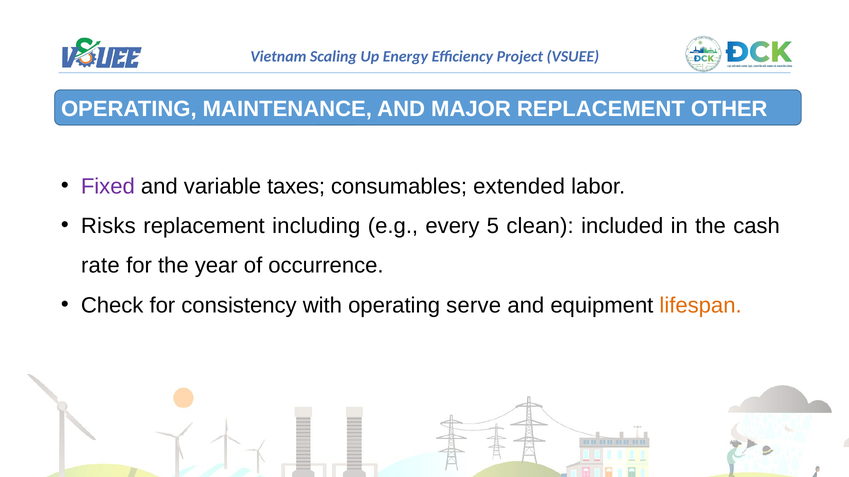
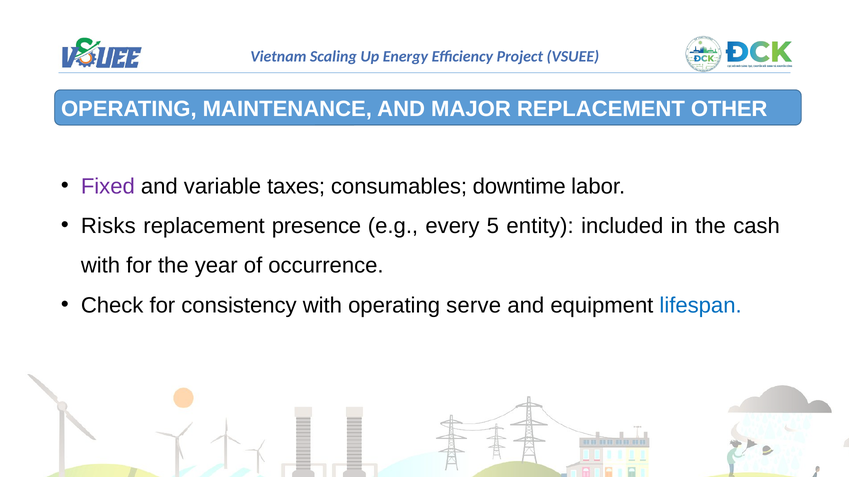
extended: extended -> downtime
including: including -> presence
clean: clean -> entity
rate at (100, 266): rate -> with
lifespan colour: orange -> blue
